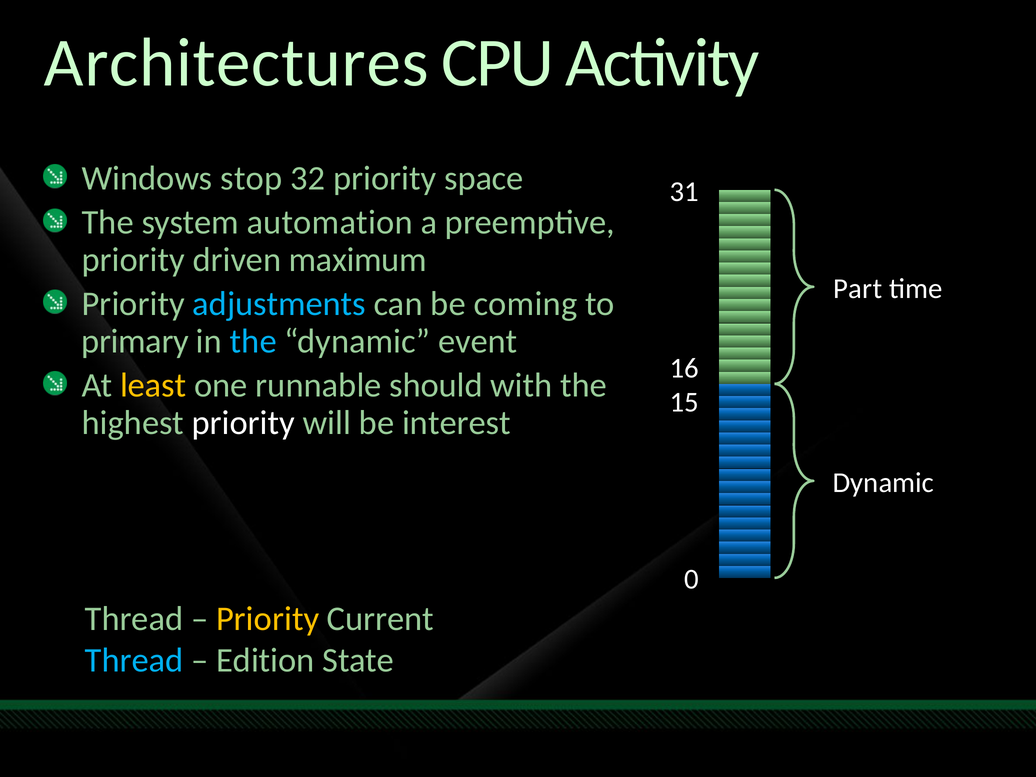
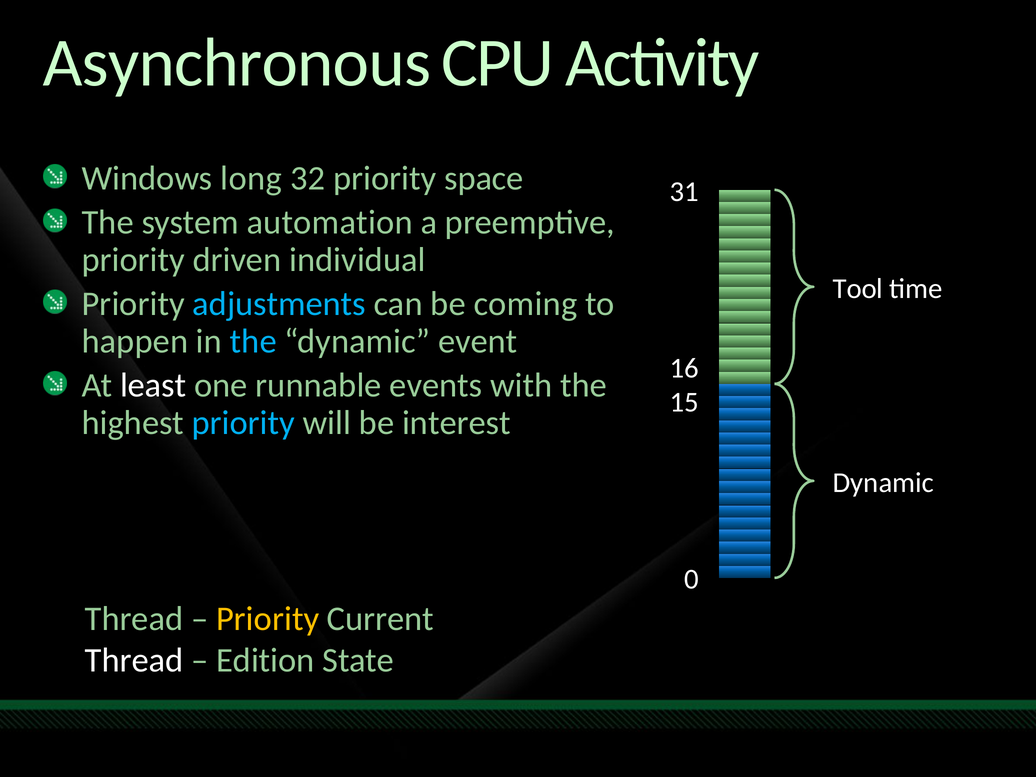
Architectures: Architectures -> Asynchronous
stop: stop -> long
maximum: maximum -> individual
Part: Part -> Tool
primary: primary -> happen
least colour: yellow -> white
should: should -> events
priority at (243, 423) colour: white -> light blue
Thread at (134, 660) colour: light blue -> white
